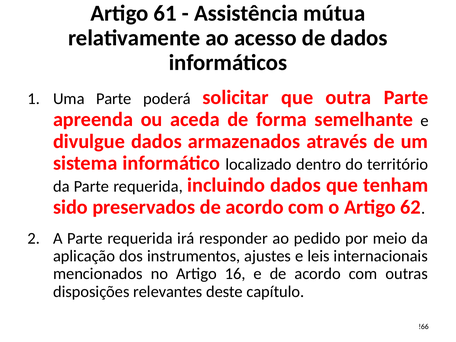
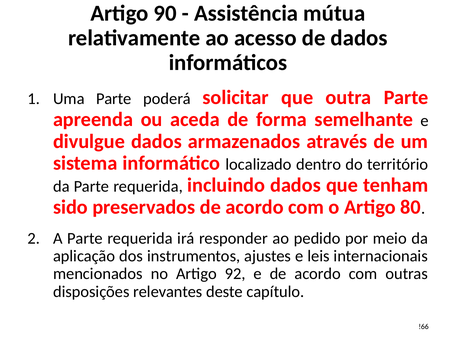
61: 61 -> 90
62: 62 -> 80
16: 16 -> 92
